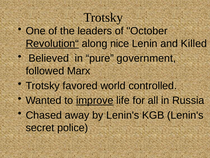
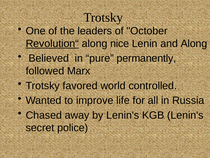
and Killed: Killed -> Along
government: government -> permanently
improve underline: present -> none
